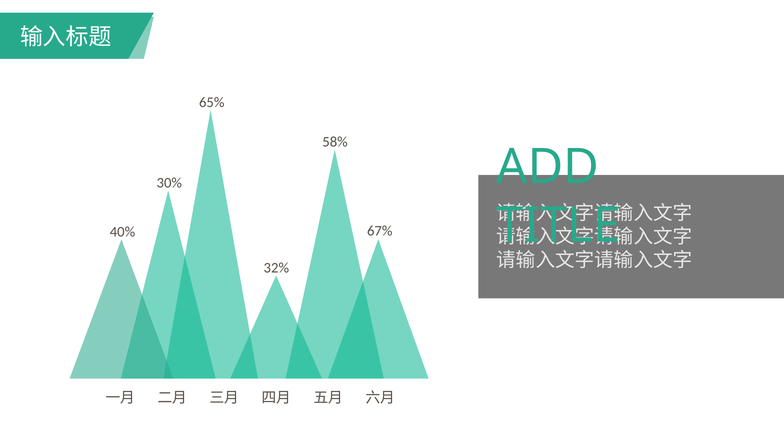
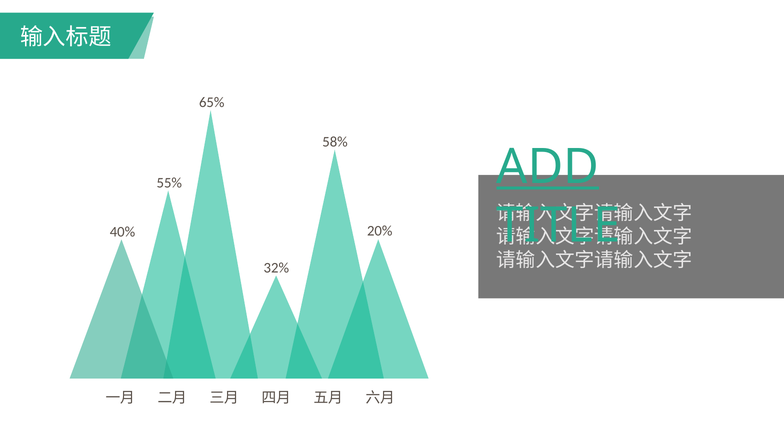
ADD underline: none -> present
30%: 30% -> 55%
67%: 67% -> 20%
